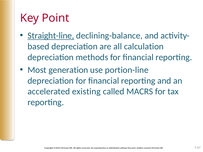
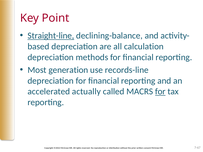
portion-line: portion-line -> records-line
existing: existing -> actually
for at (160, 92) underline: none -> present
